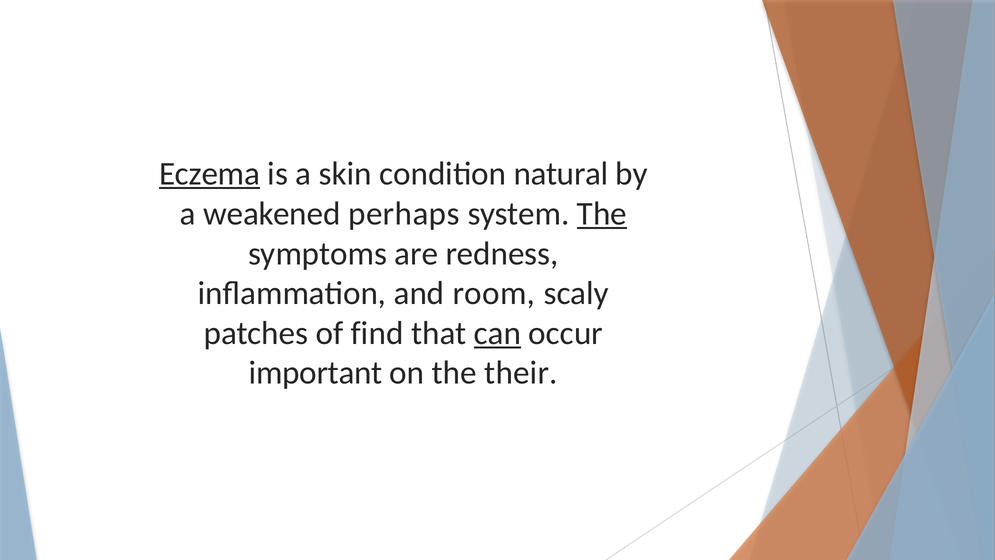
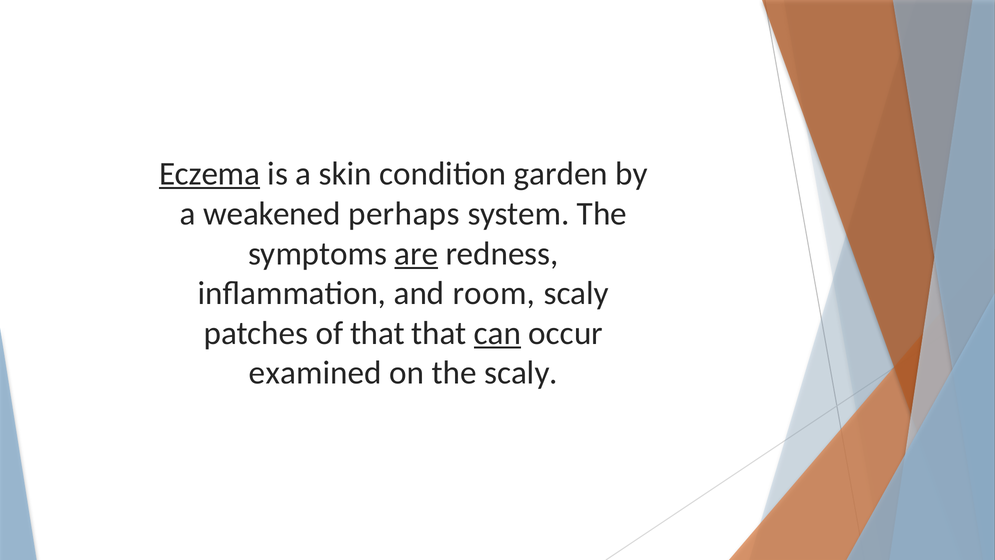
natural: natural -> garden
The at (602, 214) underline: present -> none
are underline: none -> present
of find: find -> that
important: important -> examined
the their: their -> scaly
